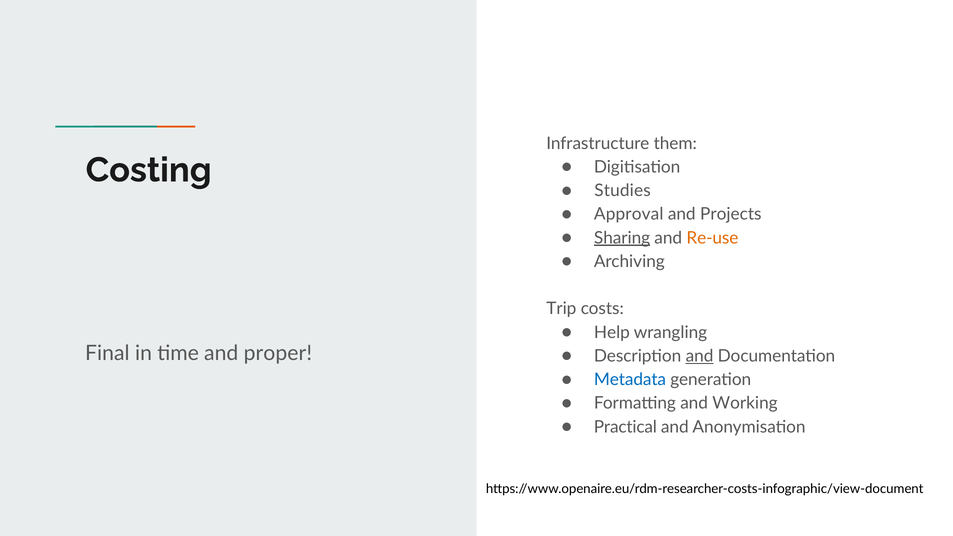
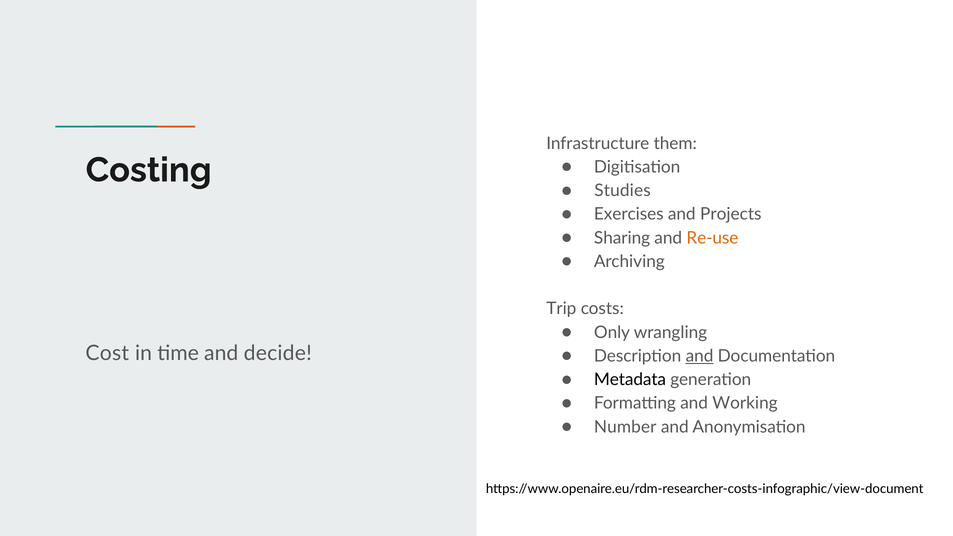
Approval: Approval -> Exercises
Sharing underline: present -> none
Help: Help -> Only
Final: Final -> Cost
proper: proper -> decide
Metadata colour: blue -> black
Practical: Practical -> Number
